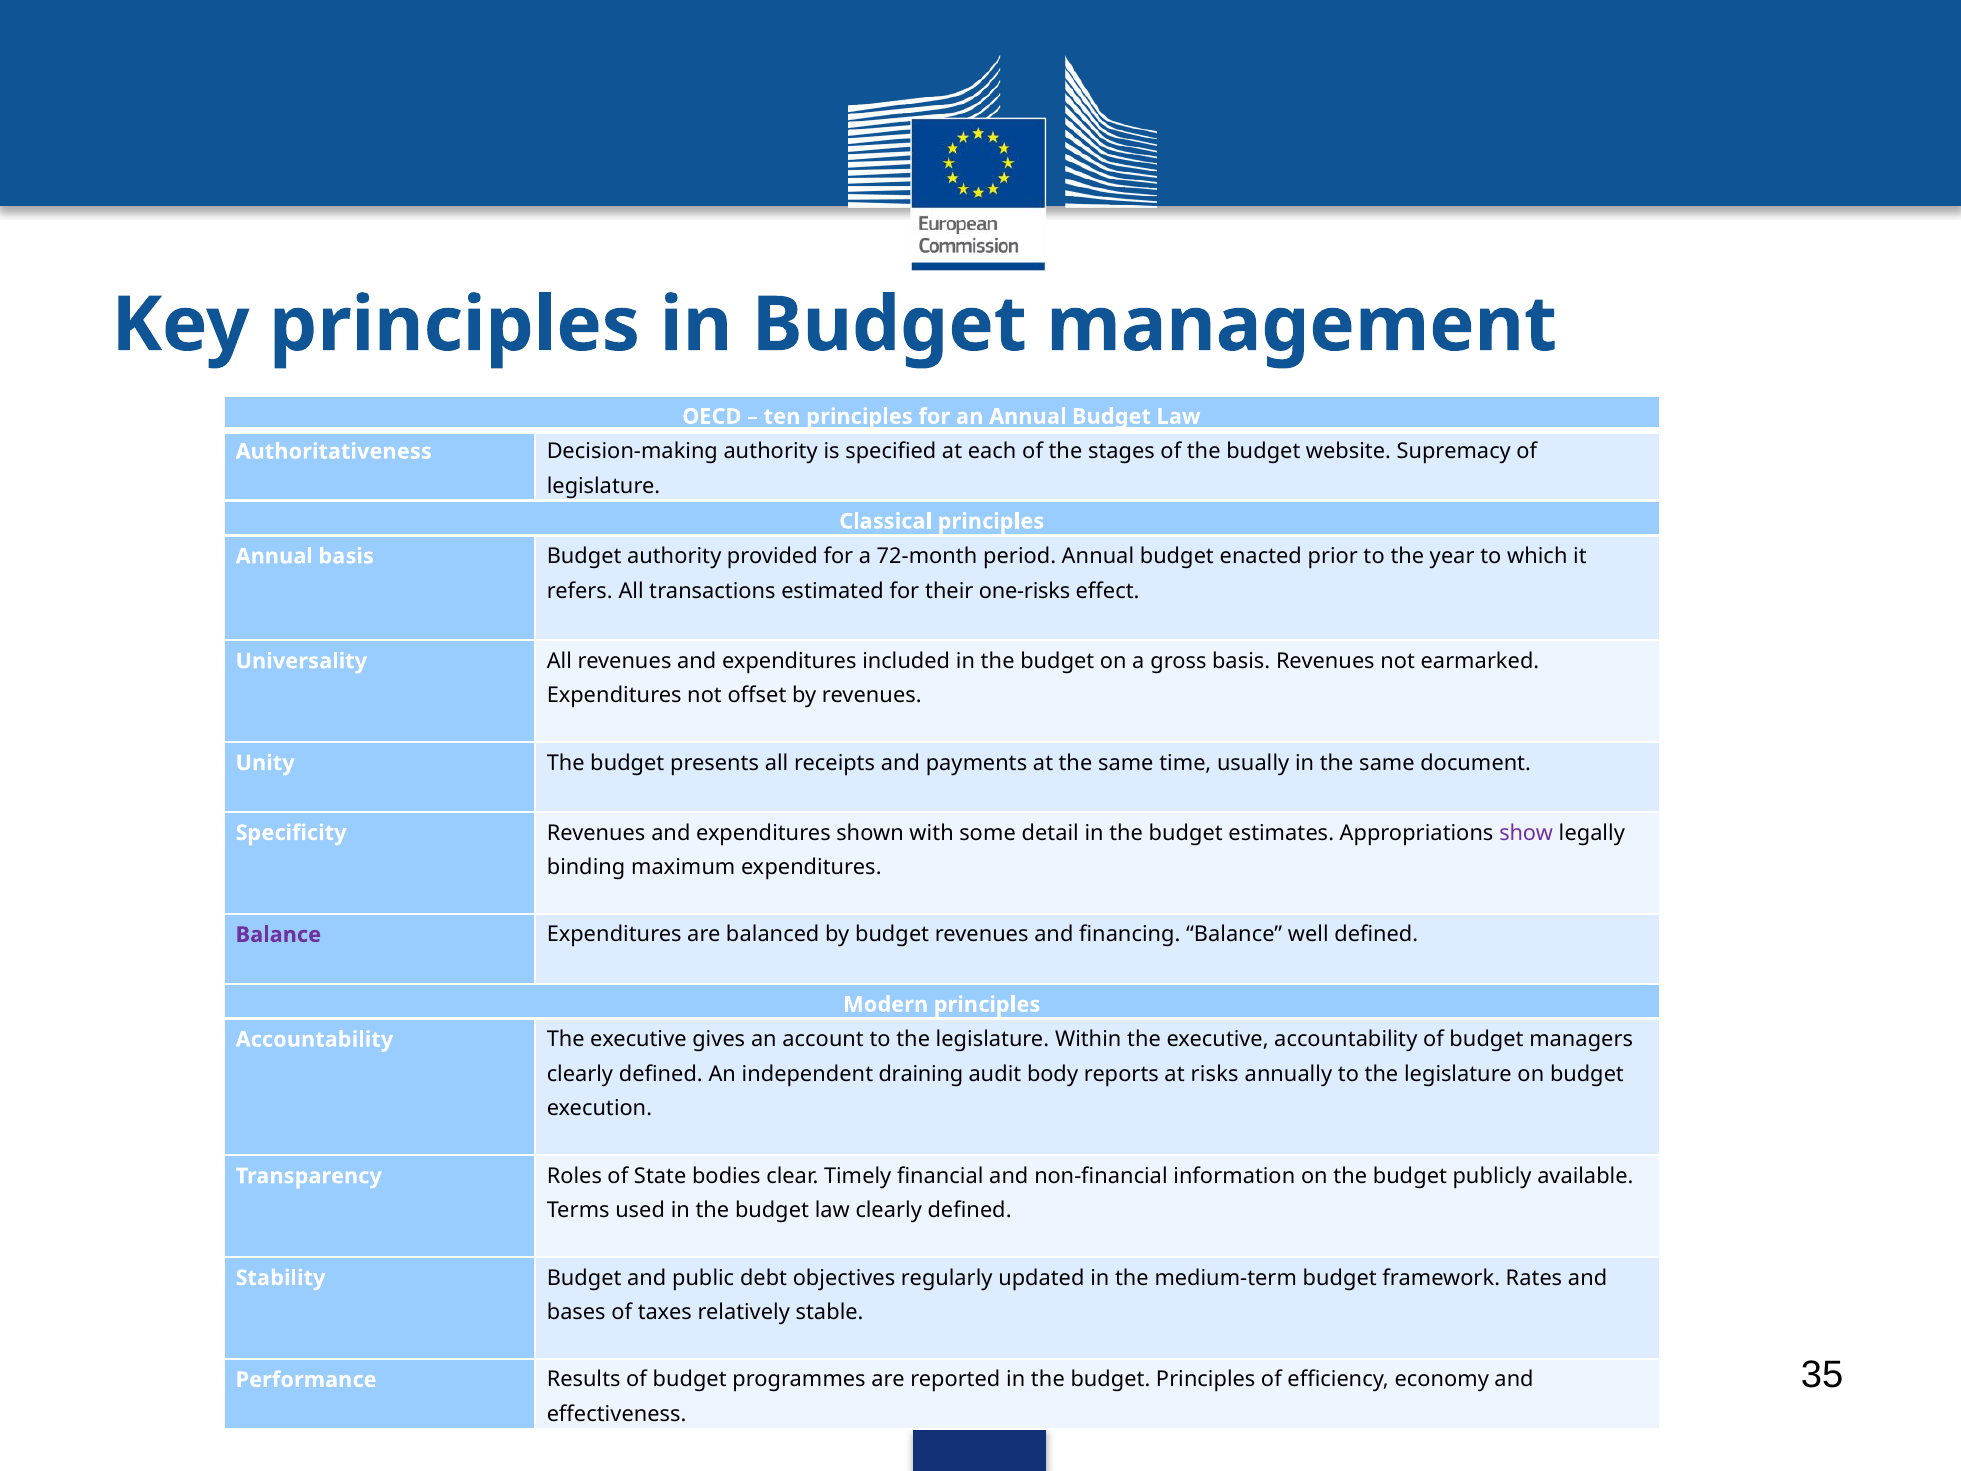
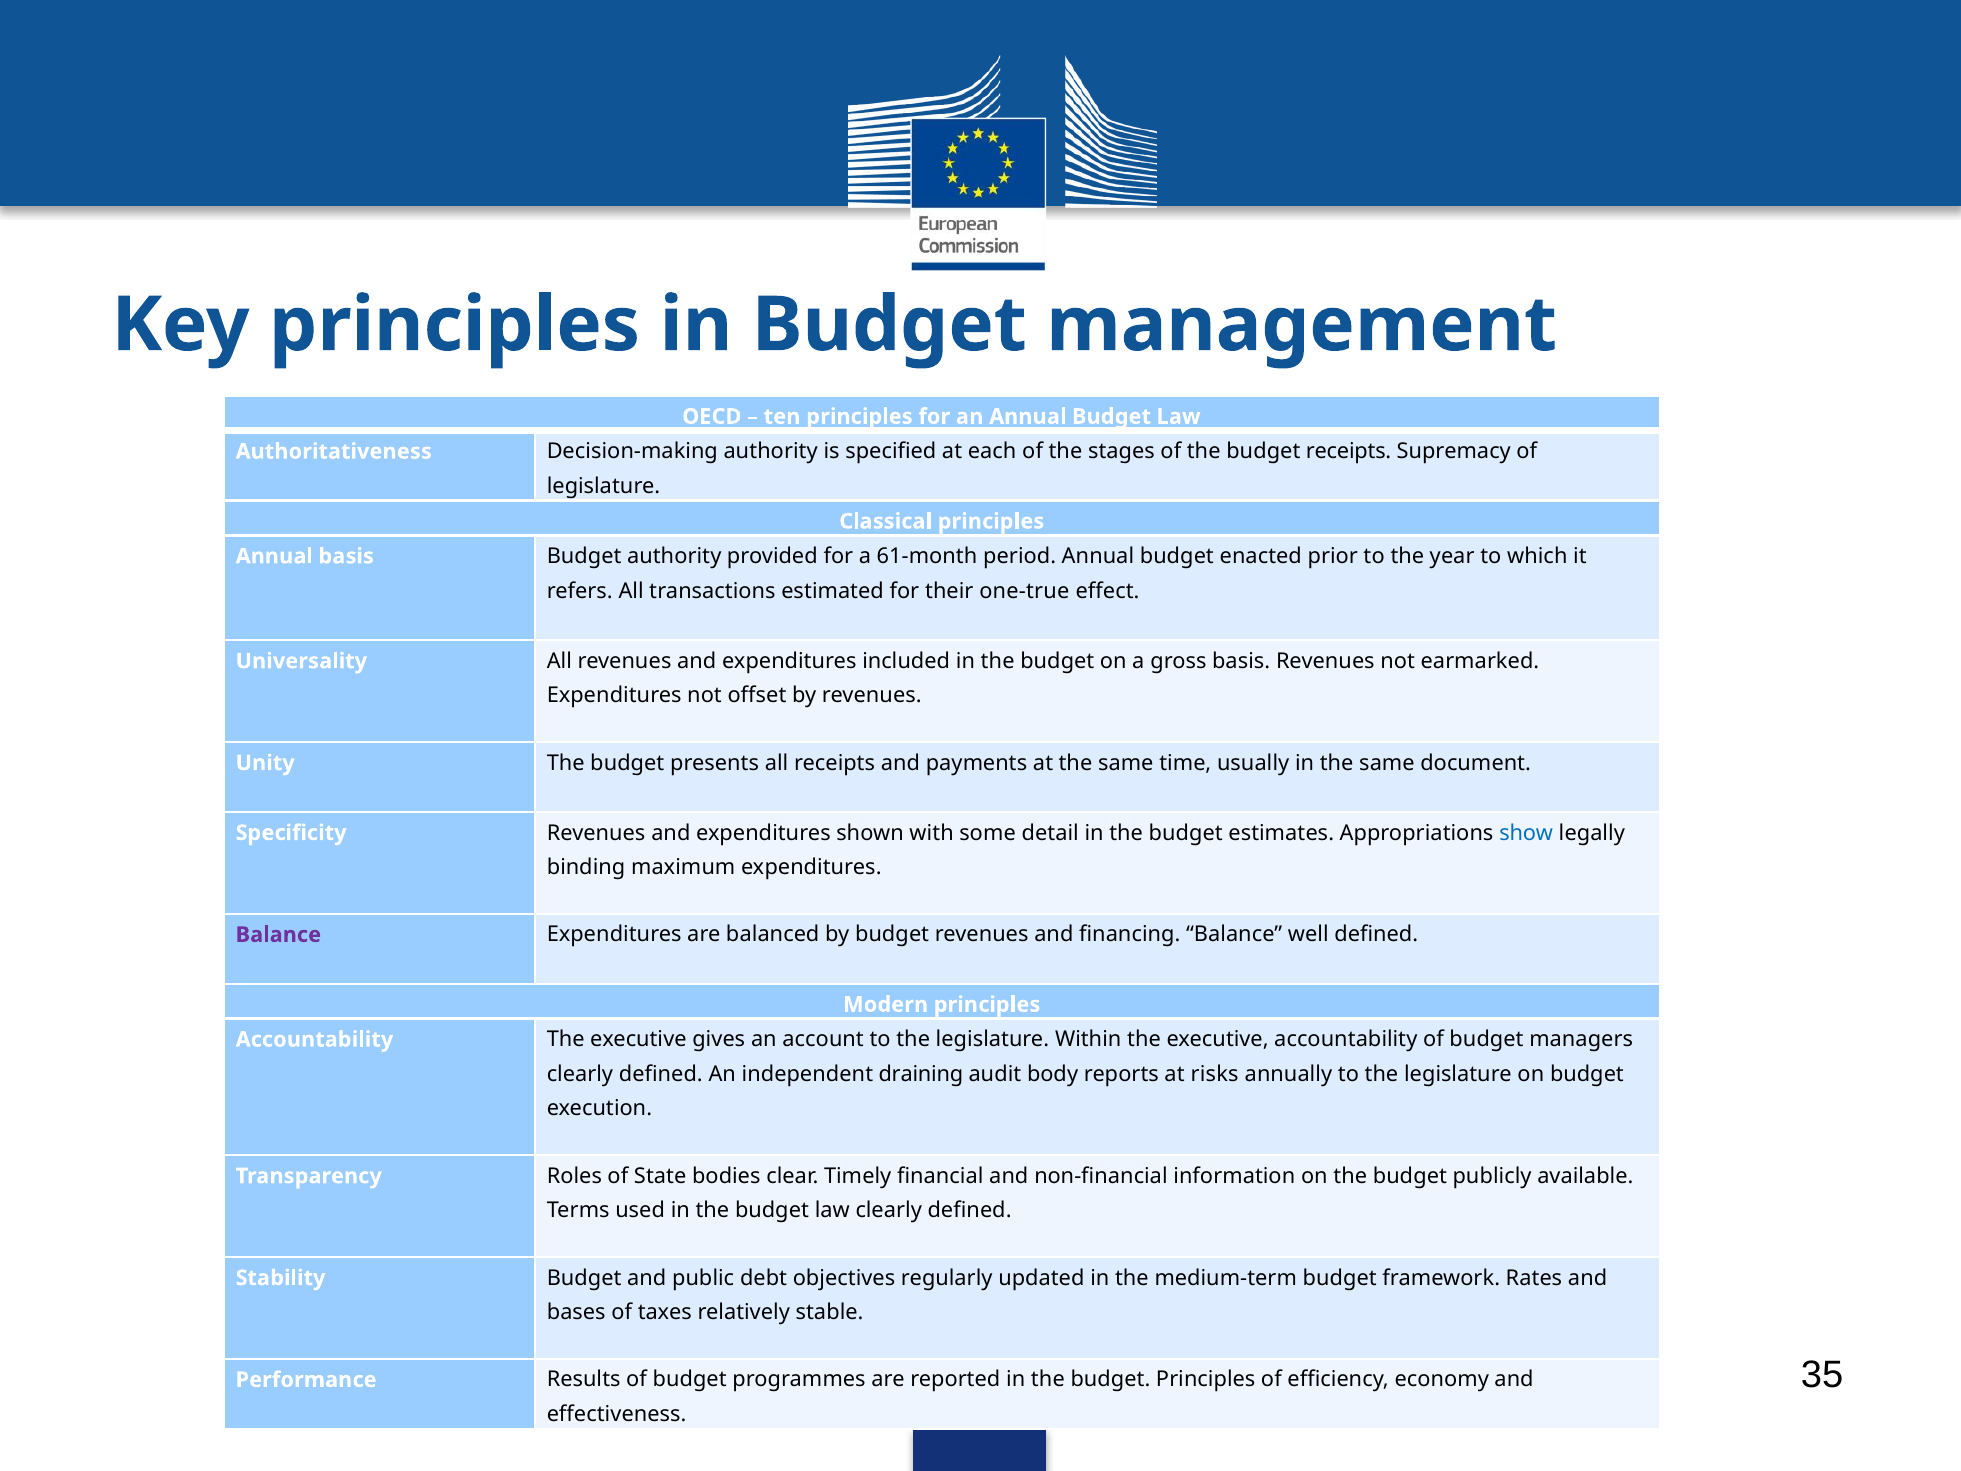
budget website: website -> receipts
72-month: 72-month -> 61-month
one-risks: one-risks -> one-true
show colour: purple -> blue
